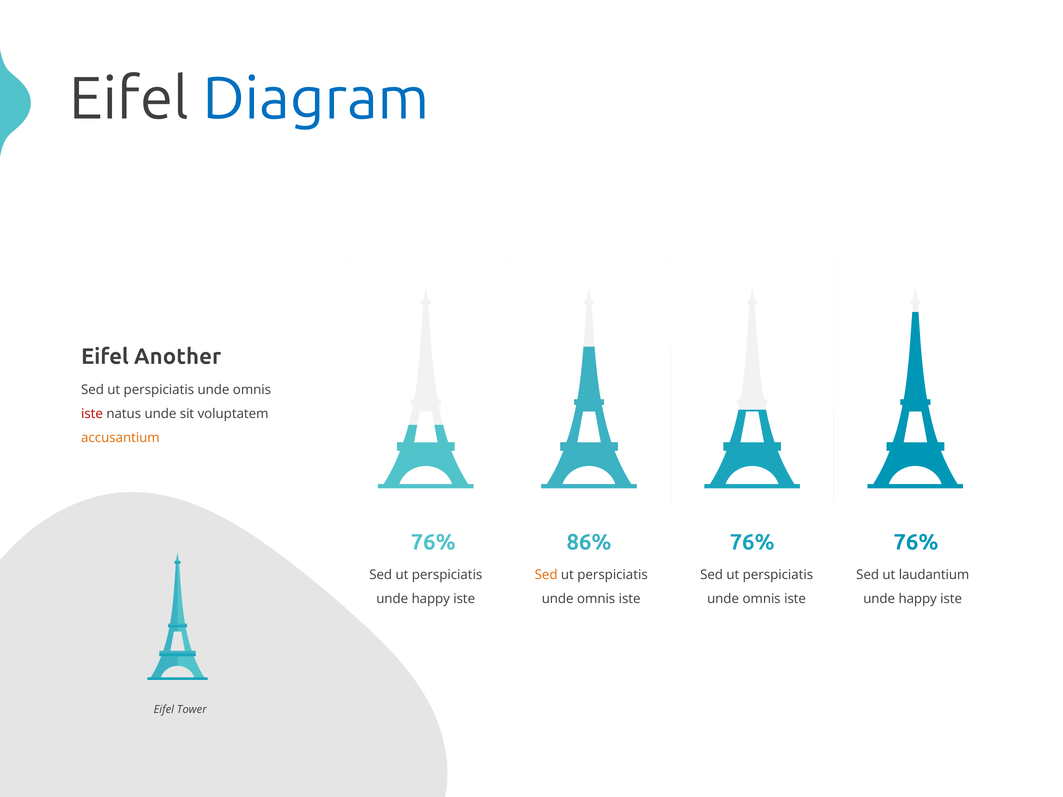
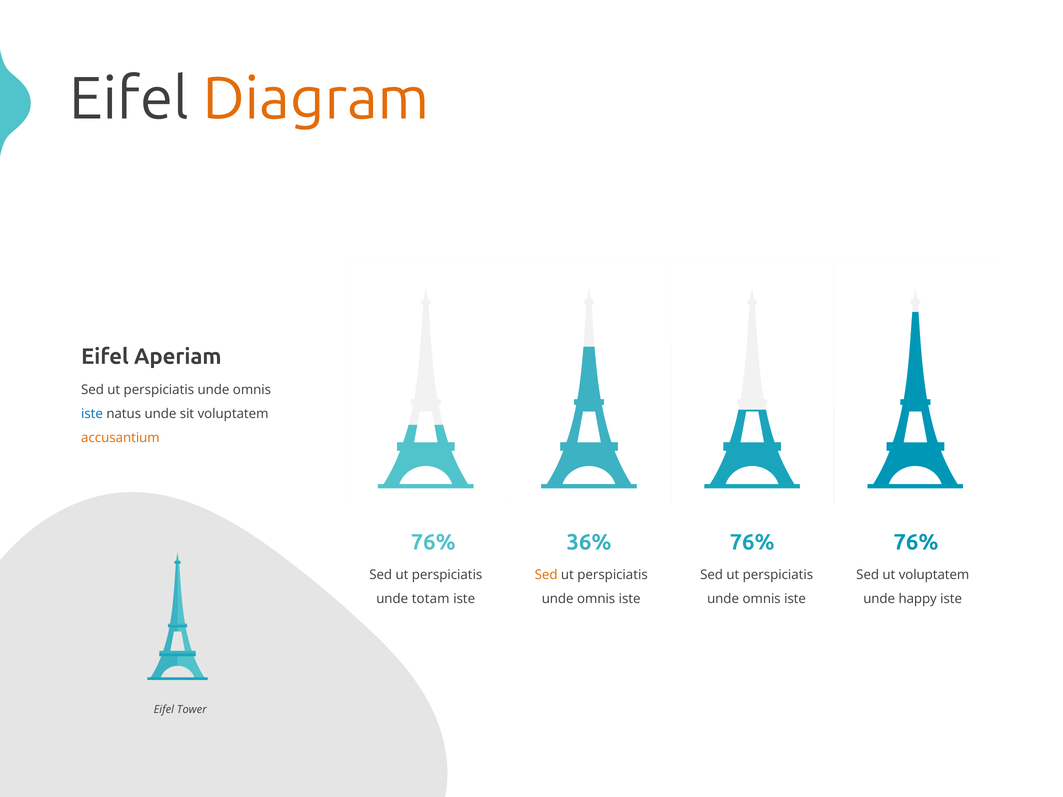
Diagram colour: blue -> orange
Another: Another -> Aperiam
iste at (92, 414) colour: red -> blue
86%: 86% -> 36%
ut laudantium: laudantium -> voluptatem
happy at (431, 599): happy -> totam
